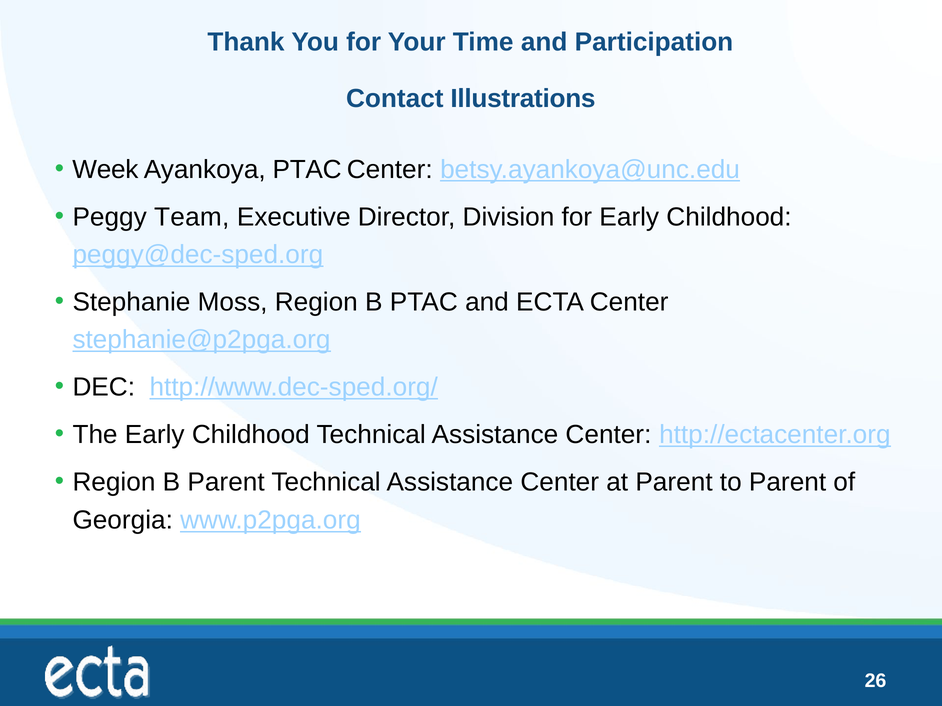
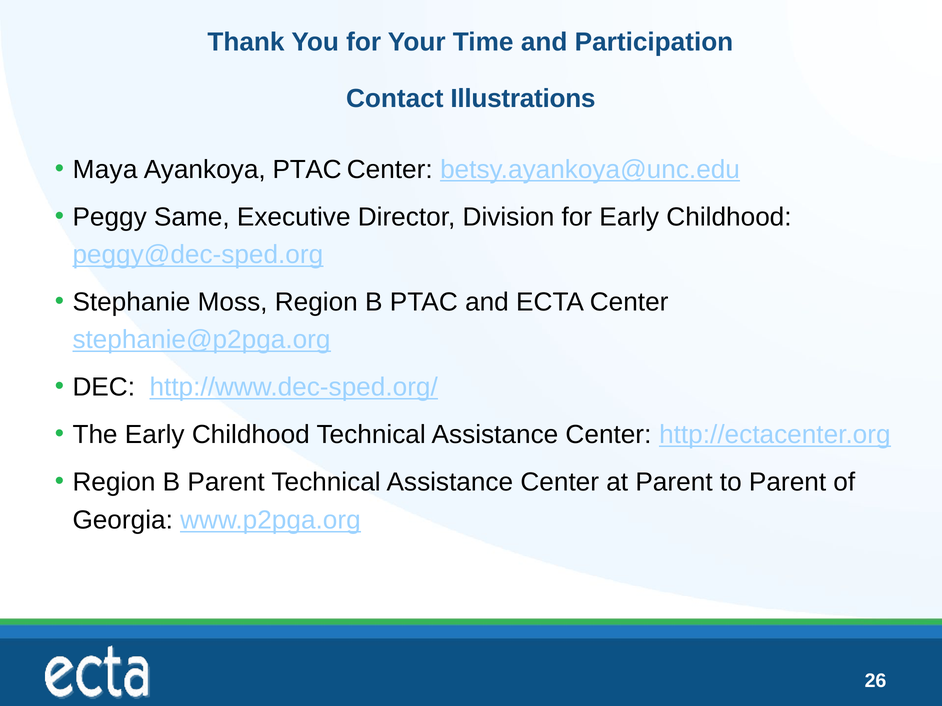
Week: Week -> Maya
Team: Team -> Same
